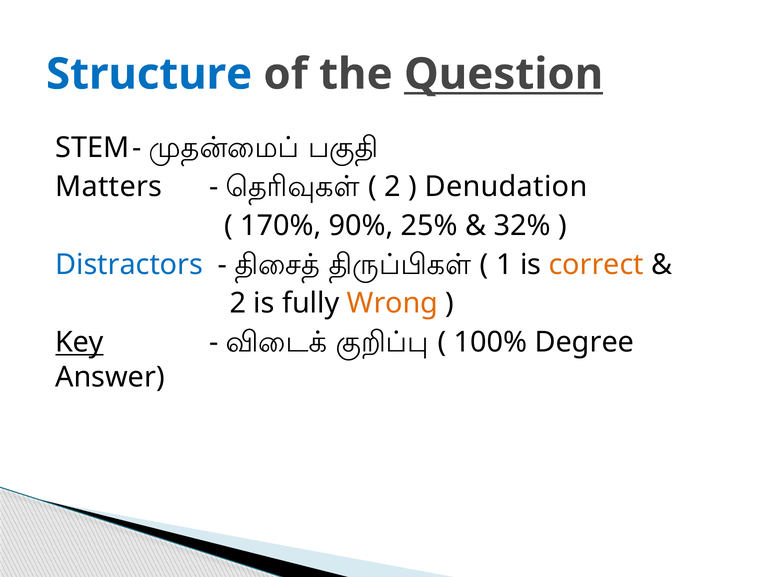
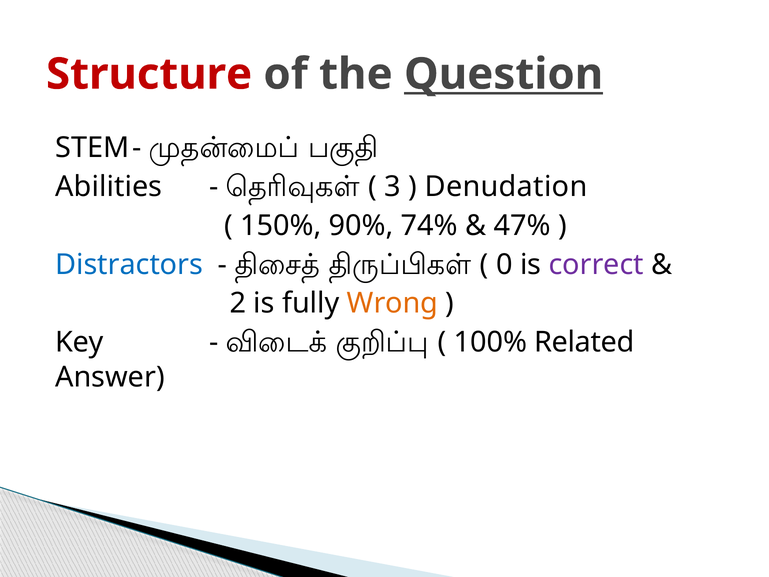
Structure colour: blue -> red
Matters: Matters -> Abilities
2 at (393, 187): 2 -> 3
170%: 170% -> 150%
25%: 25% -> 74%
32%: 32% -> 47%
1: 1 -> 0
correct colour: orange -> purple
Key underline: present -> none
Degree: Degree -> Related
